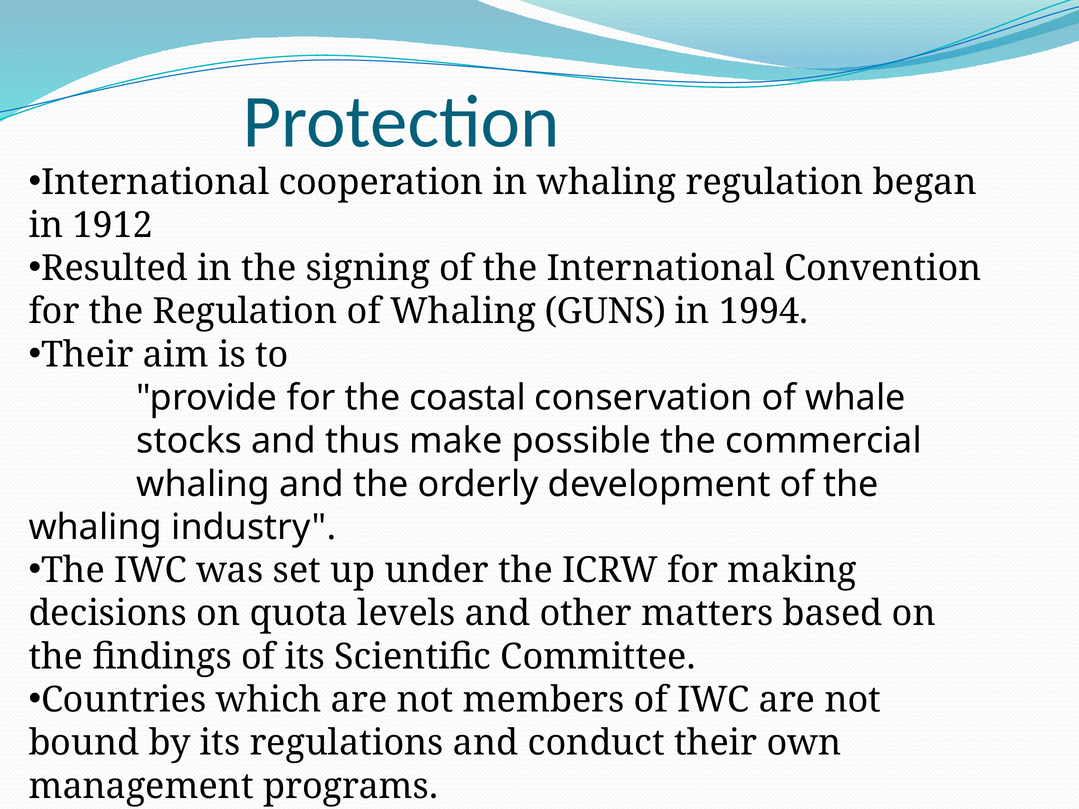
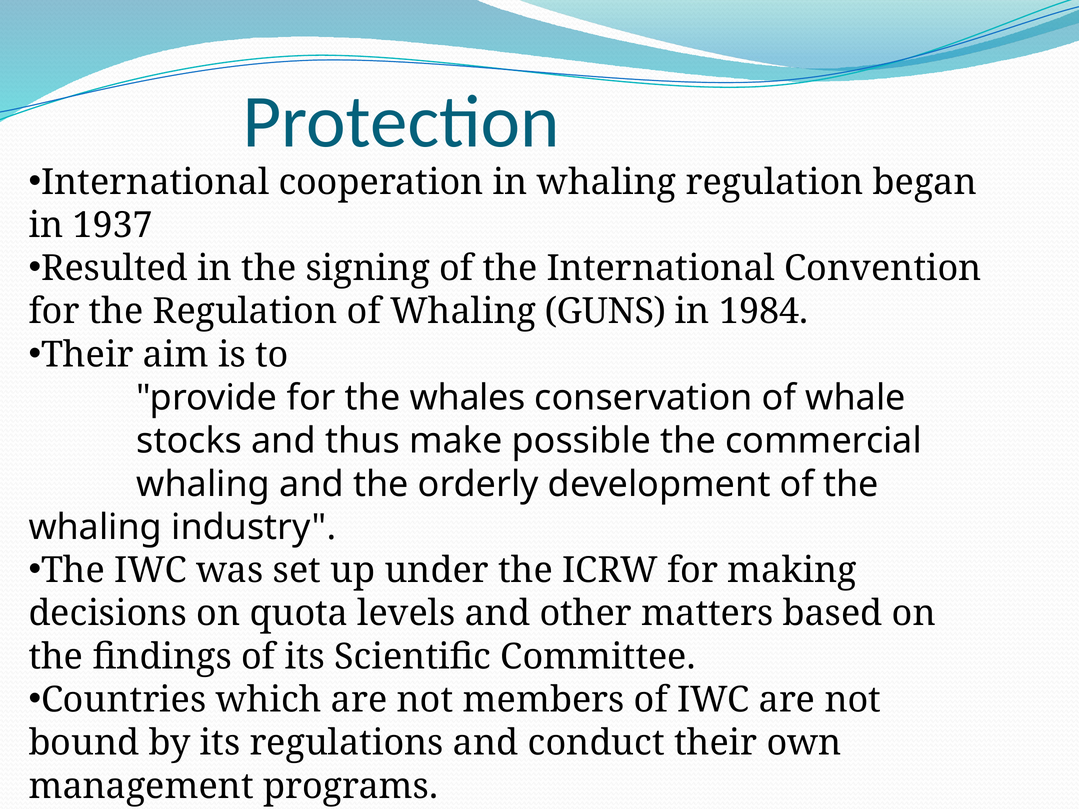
1912: 1912 -> 1937
1994: 1994 -> 1984
coastal: coastal -> whales
